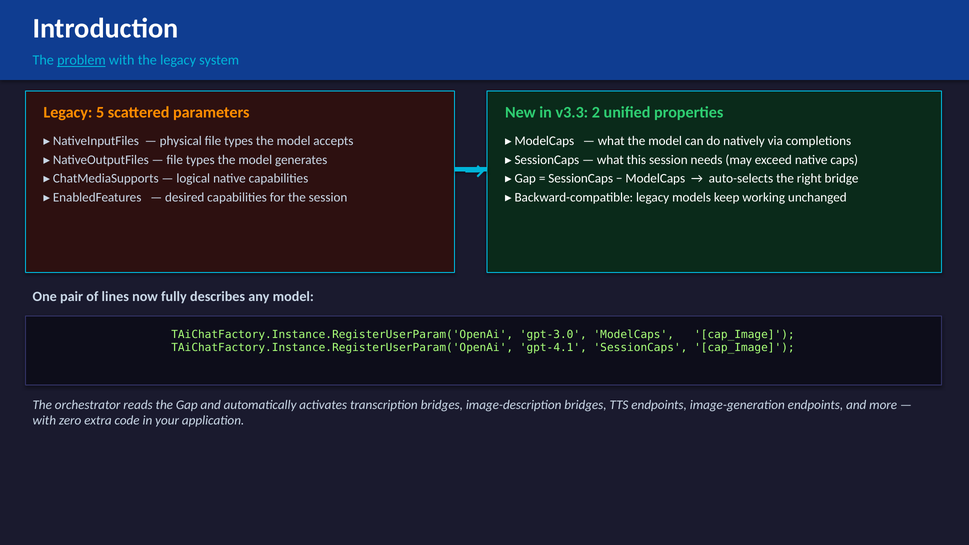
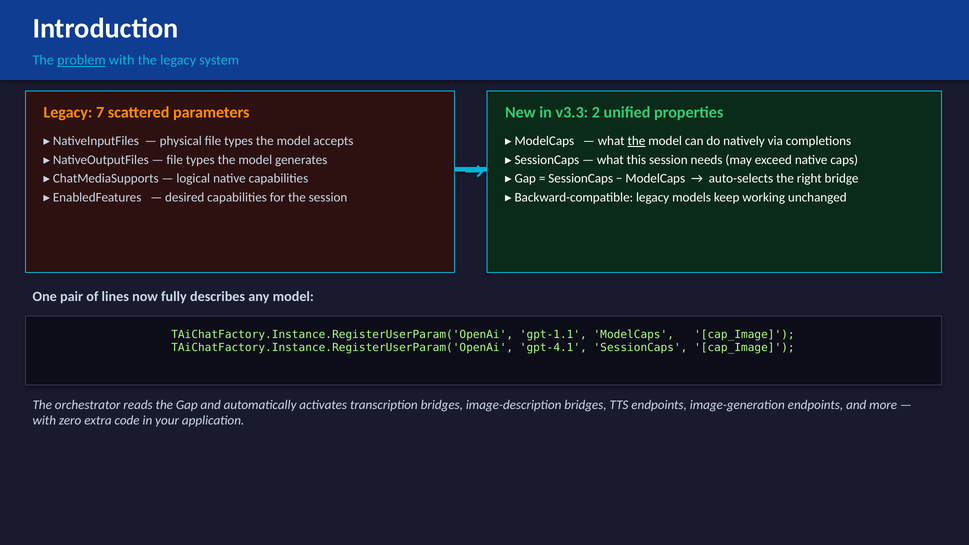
5: 5 -> 7
the at (636, 141) underline: none -> present
gpt-3.0: gpt-3.0 -> gpt-1.1
